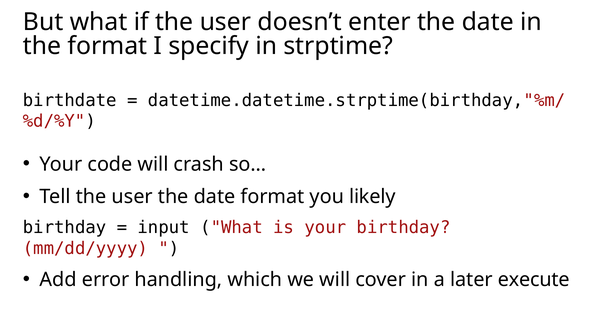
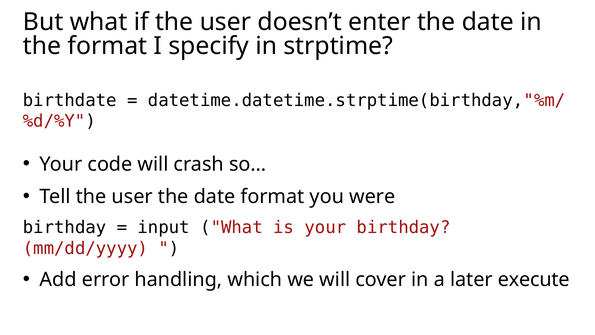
likely: likely -> were
